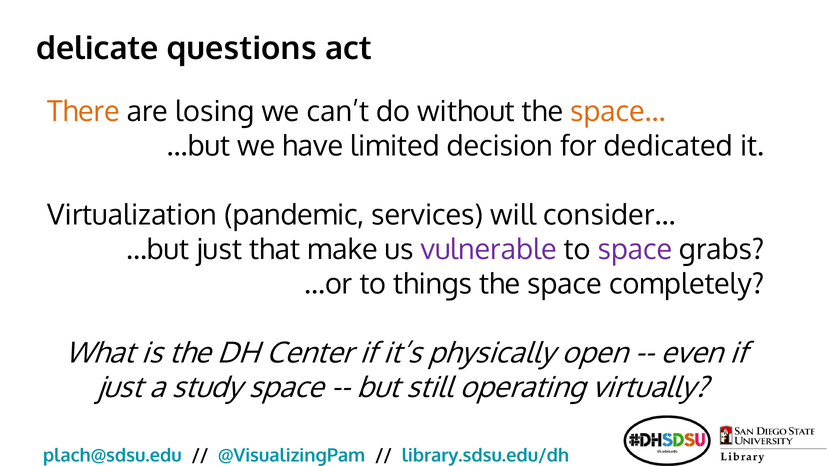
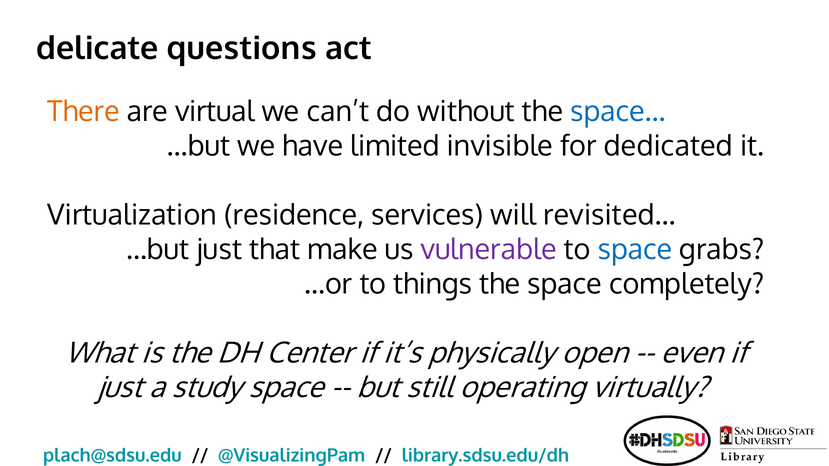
losing: losing -> virtual
space at (618, 112) colour: orange -> blue
decision: decision -> invisible
pandemic: pandemic -> residence
consider: consider -> revisited
space at (635, 250) colour: purple -> blue
